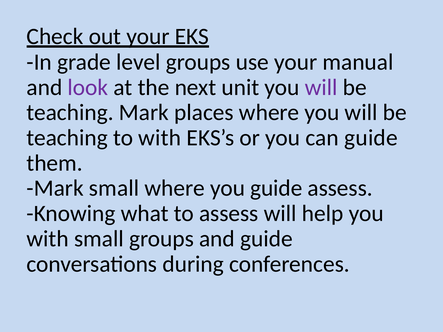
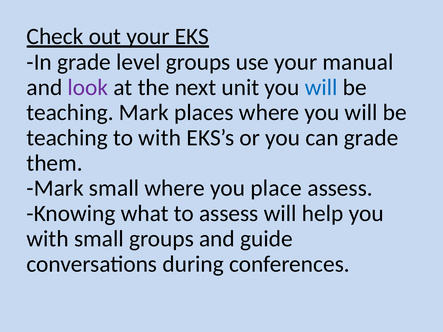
will at (321, 87) colour: purple -> blue
can guide: guide -> grade
you guide: guide -> place
